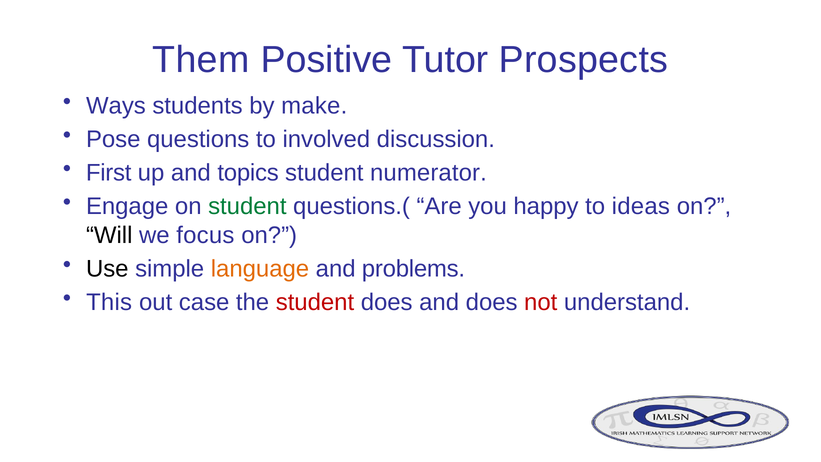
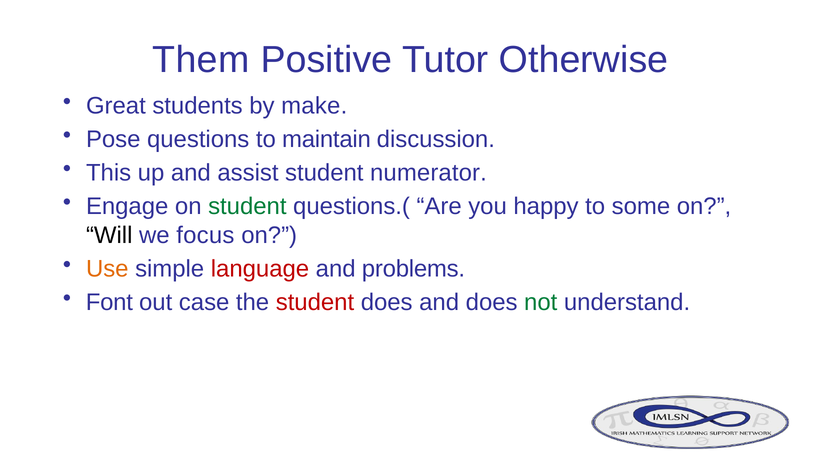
Prospects: Prospects -> Otherwise
Ways: Ways -> Great
involved: involved -> maintain
First: First -> This
topics: topics -> assist
ideas: ideas -> some
Use colour: black -> orange
language colour: orange -> red
This: This -> Font
not colour: red -> green
